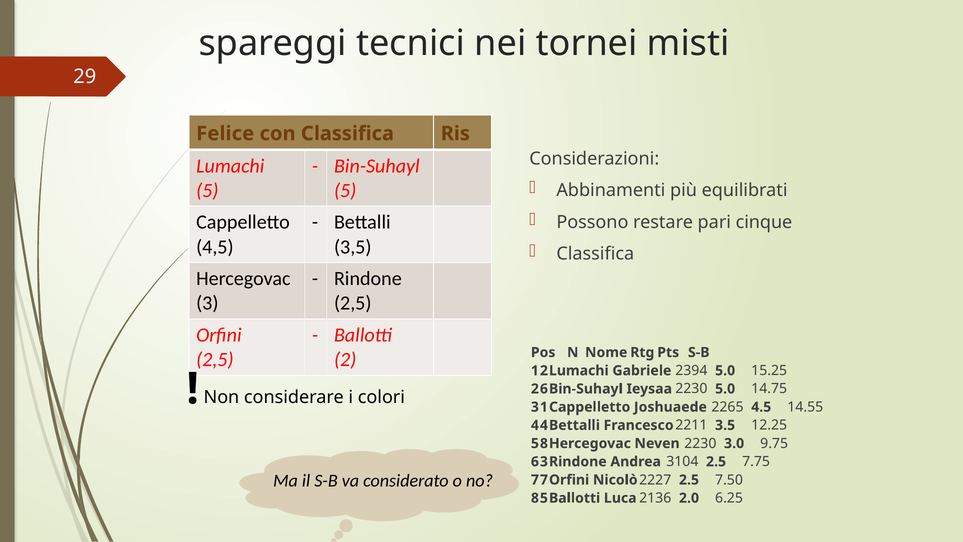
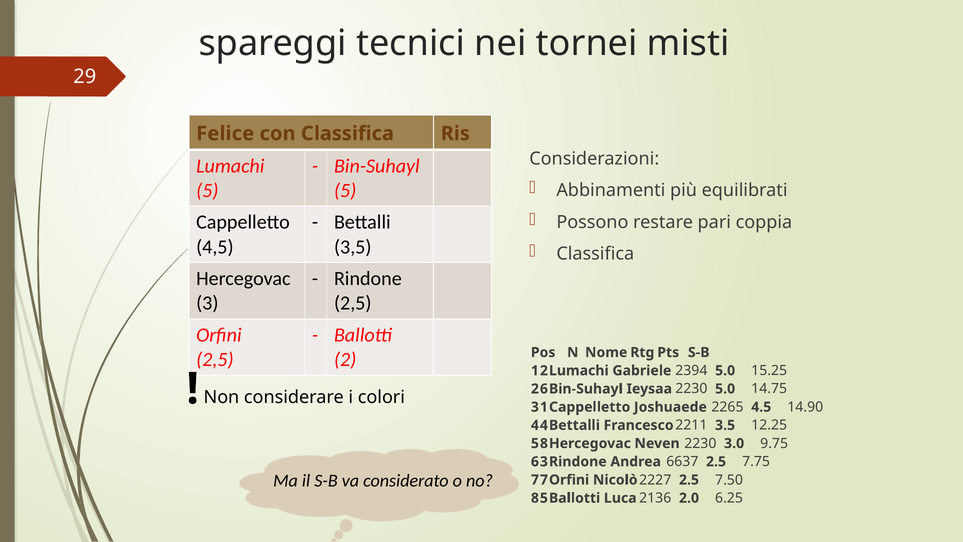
cinque: cinque -> coppia
14.55: 14.55 -> 14.90
3104: 3104 -> 6637
